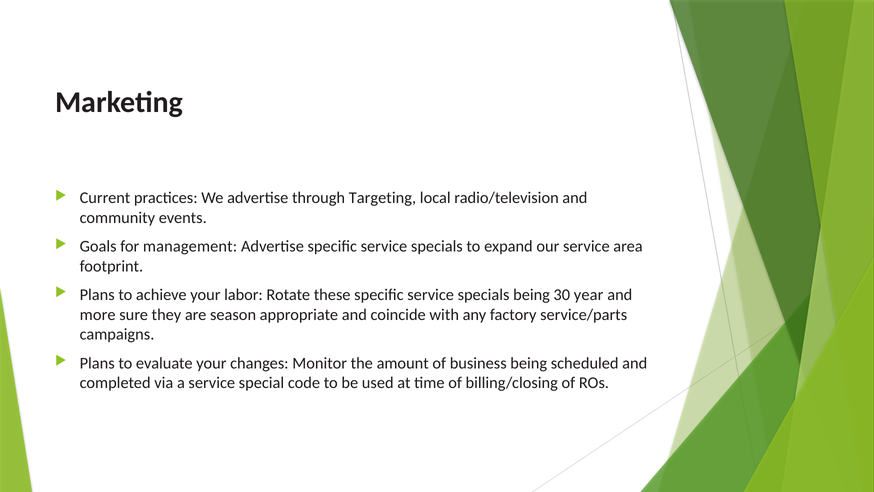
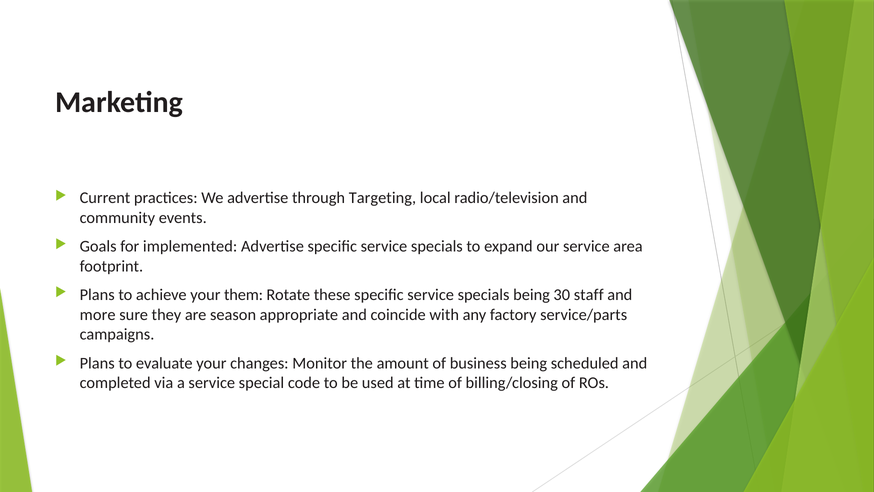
management: management -> implemented
labor: labor -> them
year: year -> staff
